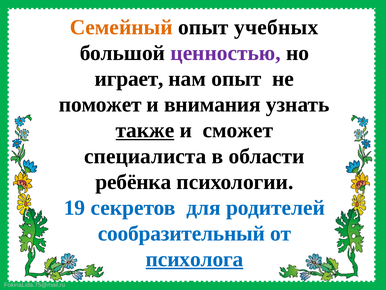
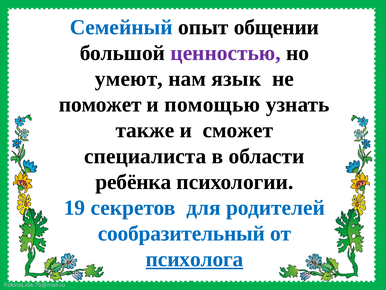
Семейный colour: orange -> blue
учебных: учебных -> общении
играет: играет -> умеют
нам опыт: опыт -> язык
внимания: внимания -> помощью
также underline: present -> none
